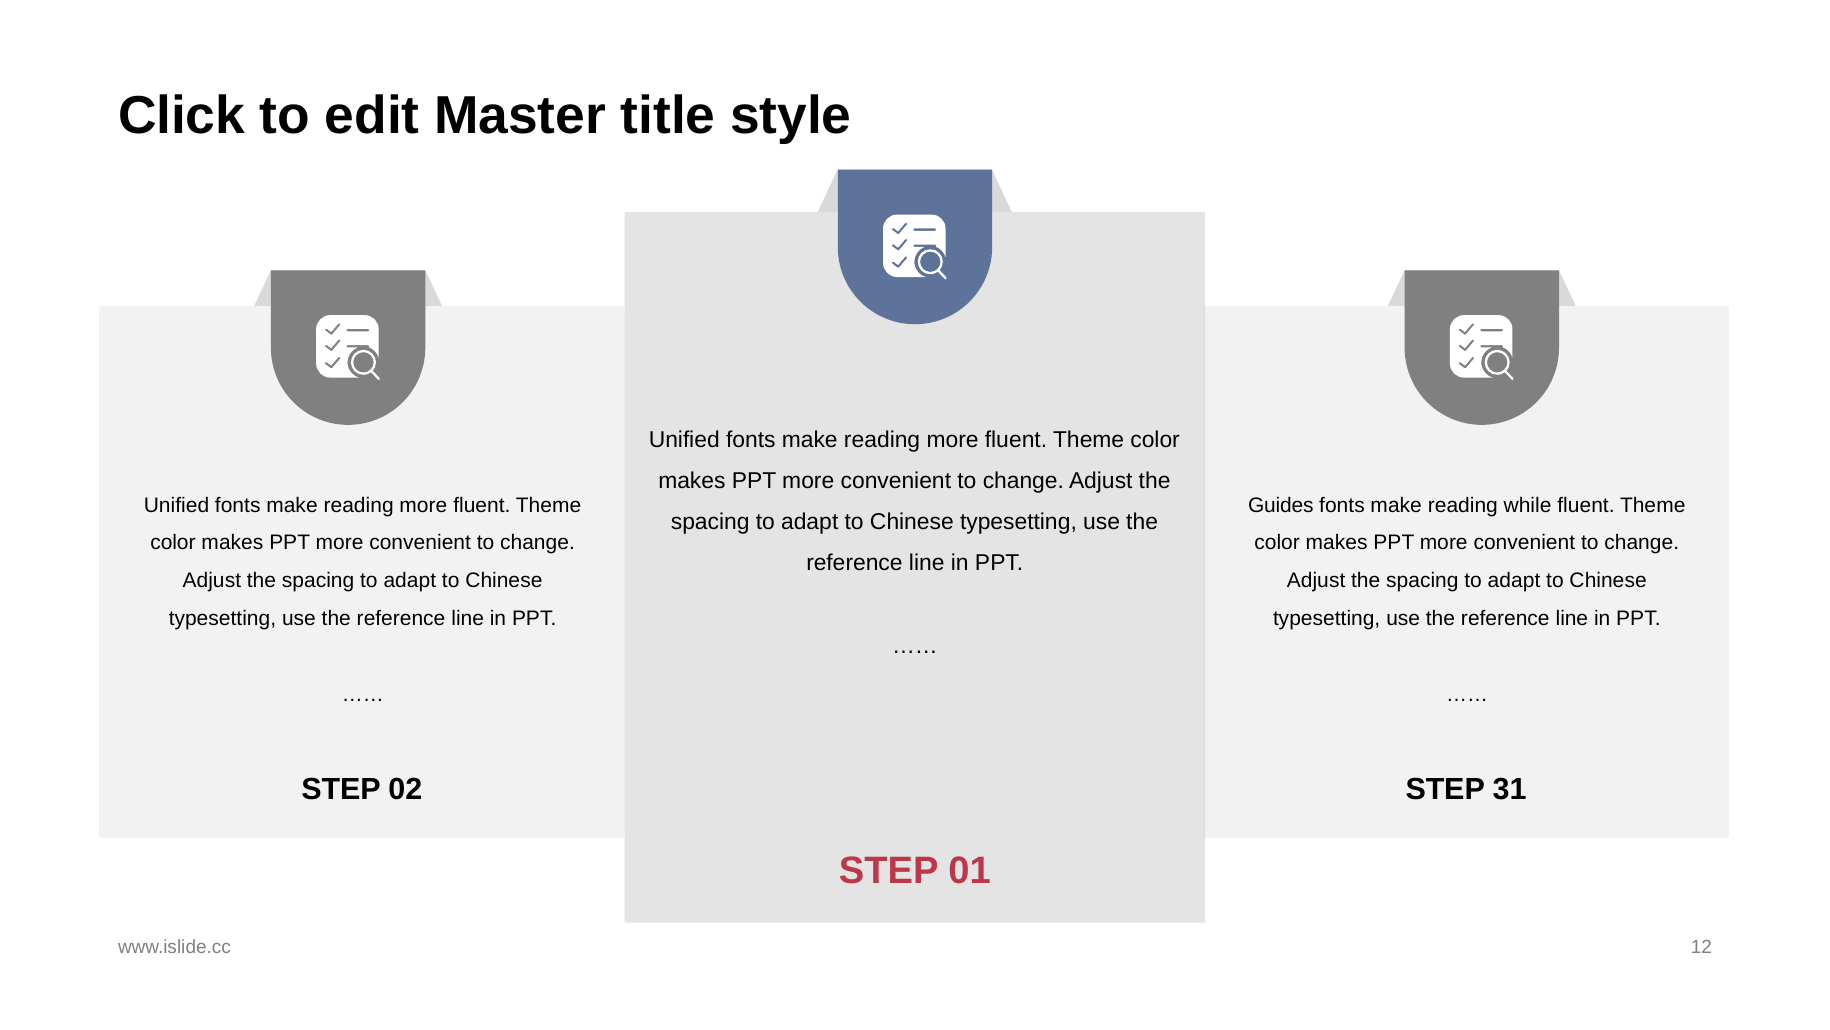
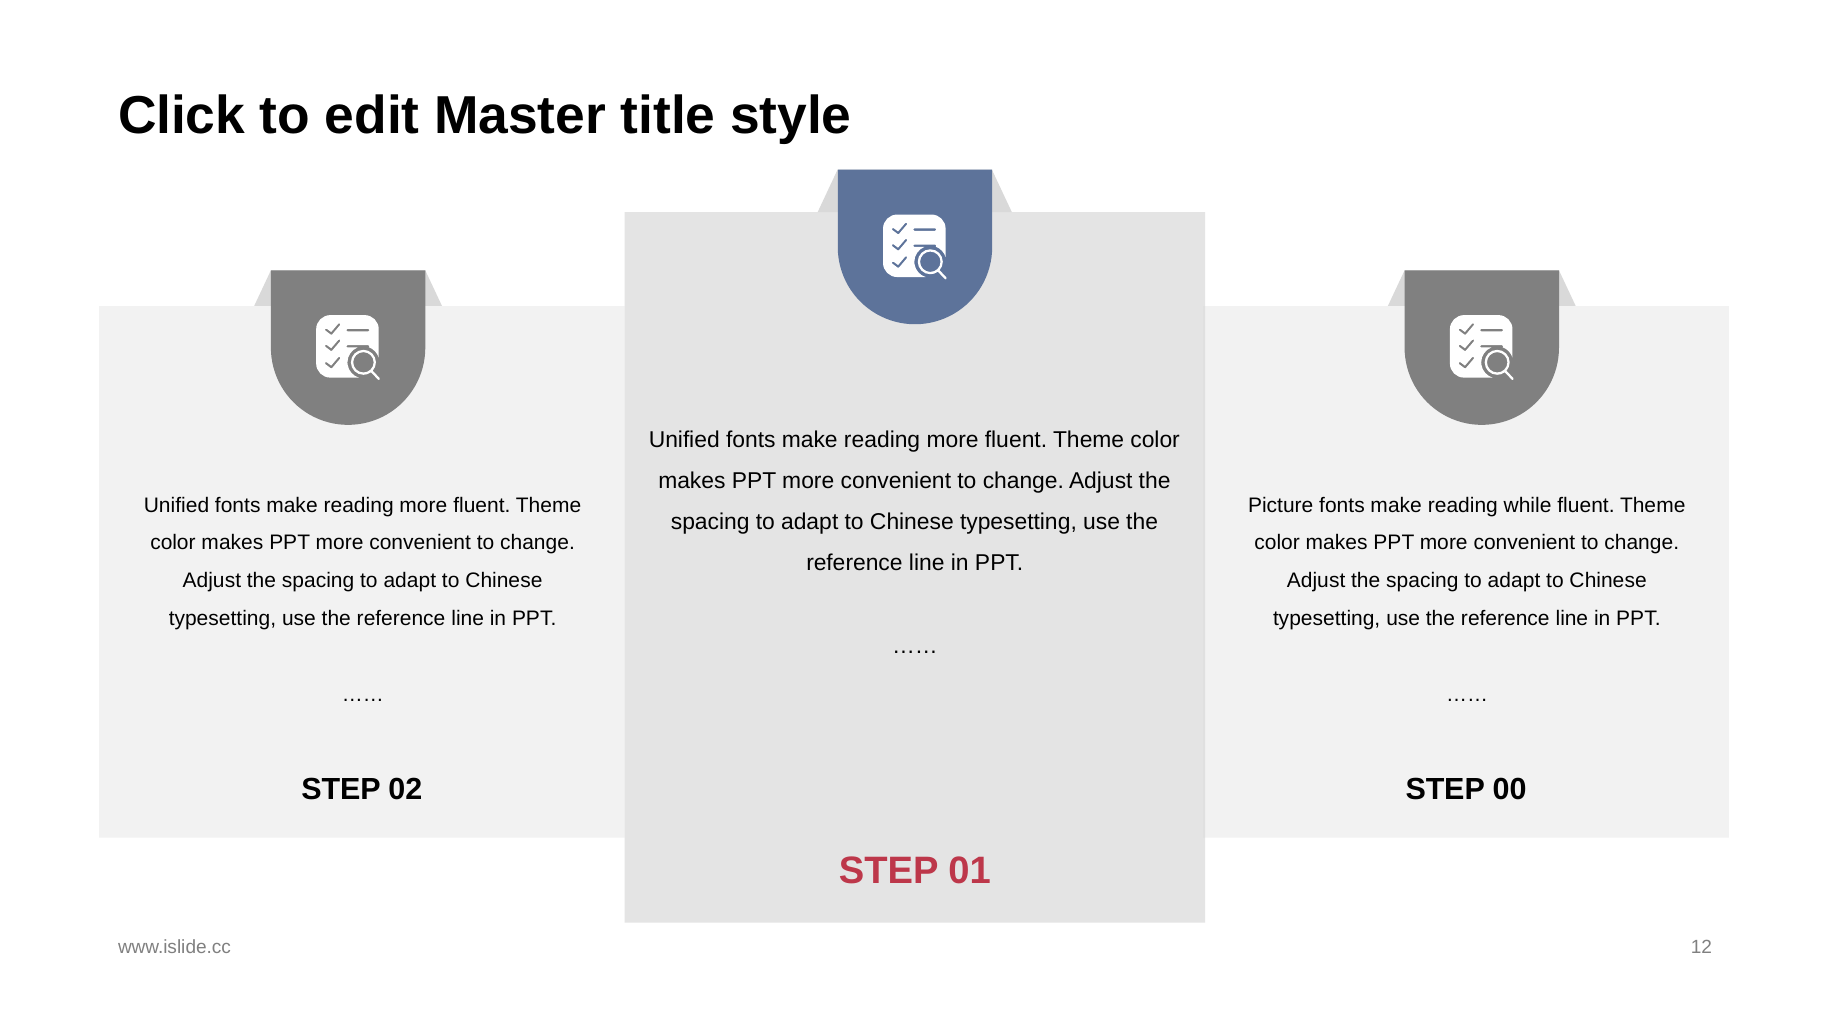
Guides: Guides -> Picture
31: 31 -> 00
